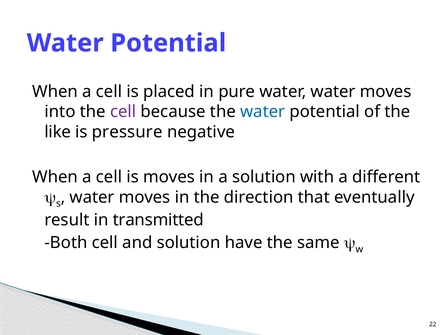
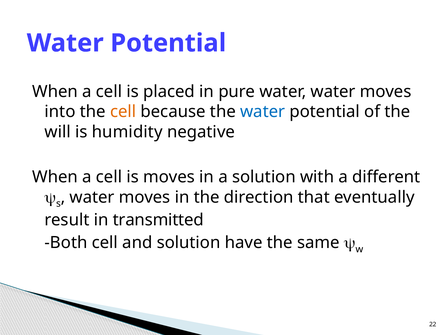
cell at (123, 112) colour: purple -> orange
like: like -> will
pressure: pressure -> humidity
